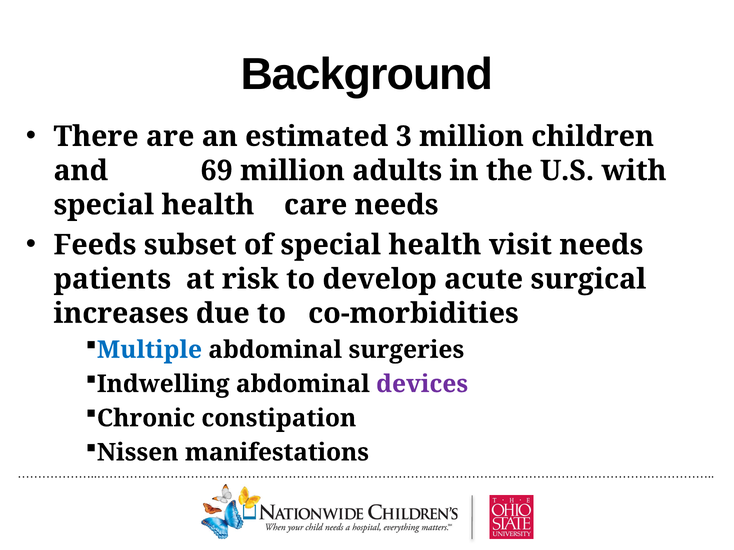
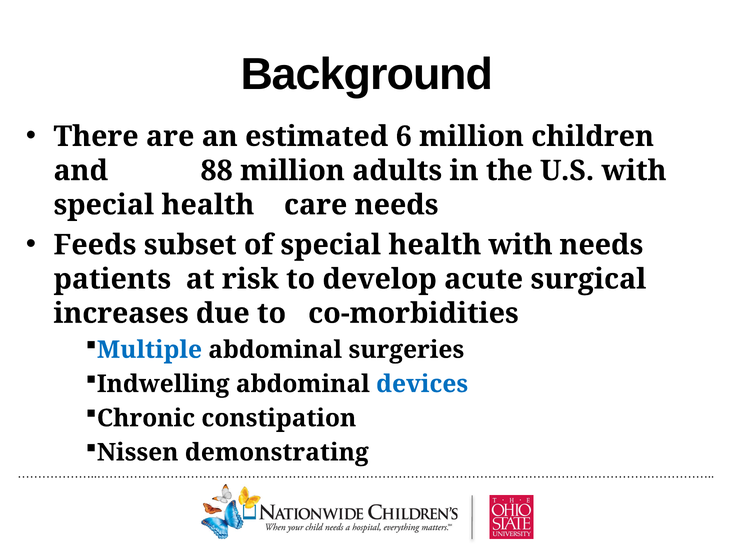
3: 3 -> 6
69: 69 -> 88
health visit: visit -> with
devices colour: purple -> blue
manifestations: manifestations -> demonstrating
